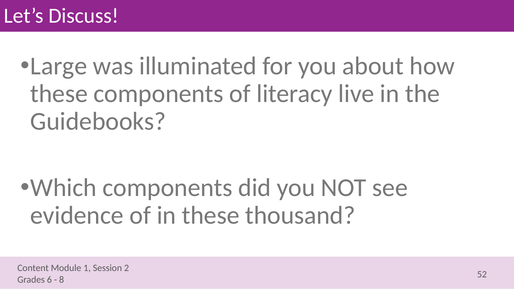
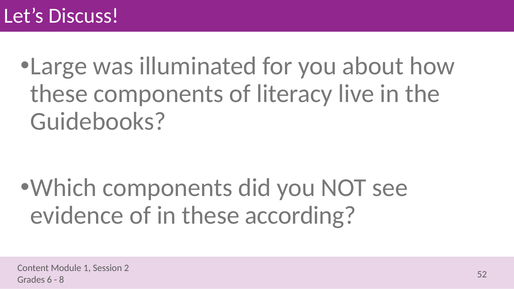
thousand: thousand -> according
